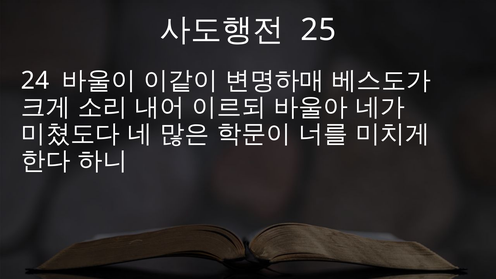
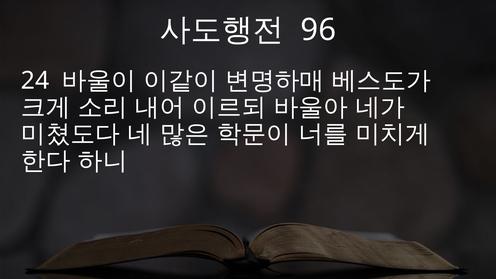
25: 25 -> 96
